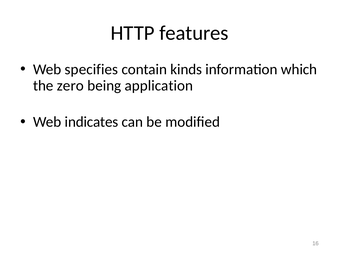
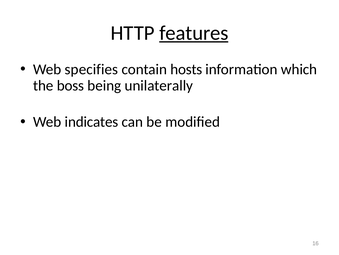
features underline: none -> present
kinds: kinds -> hosts
zero: zero -> boss
application: application -> unilaterally
